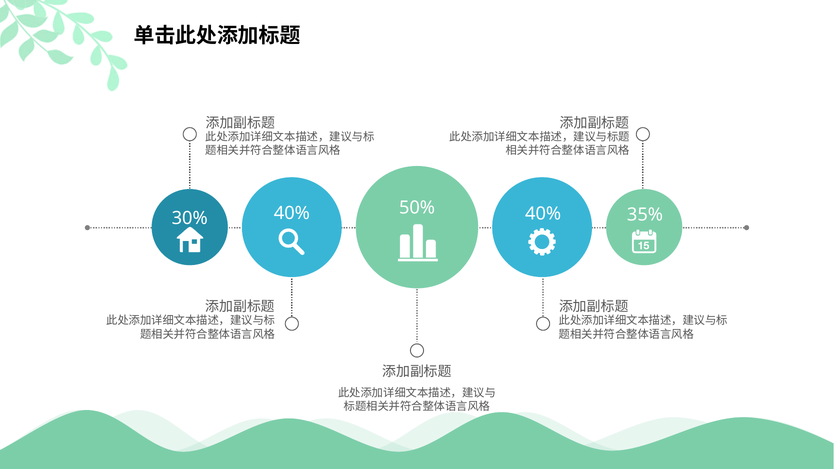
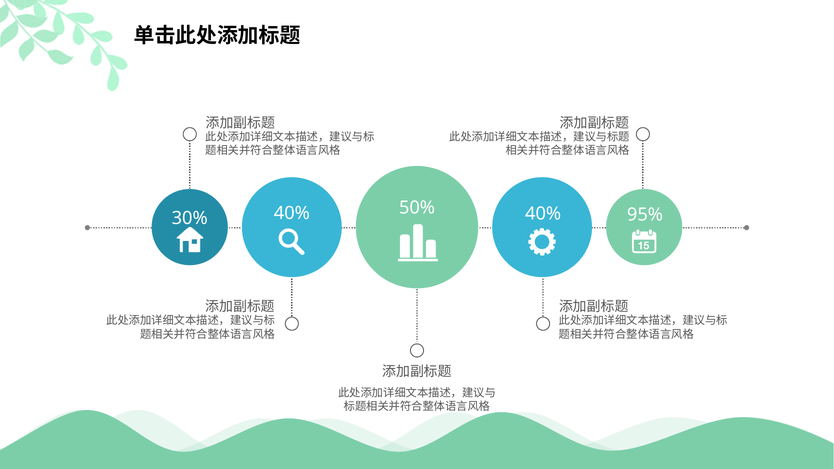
35%: 35% -> 95%
